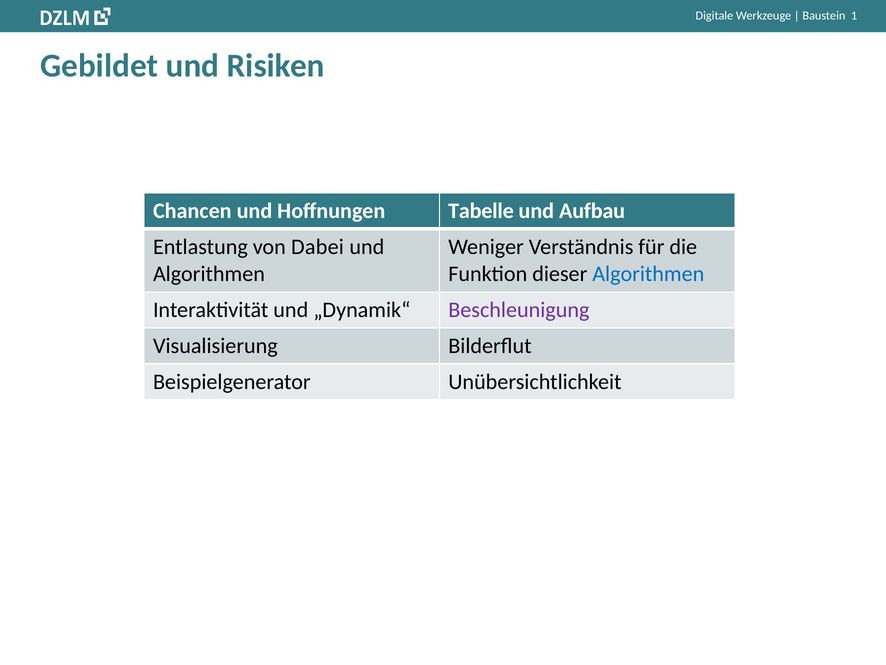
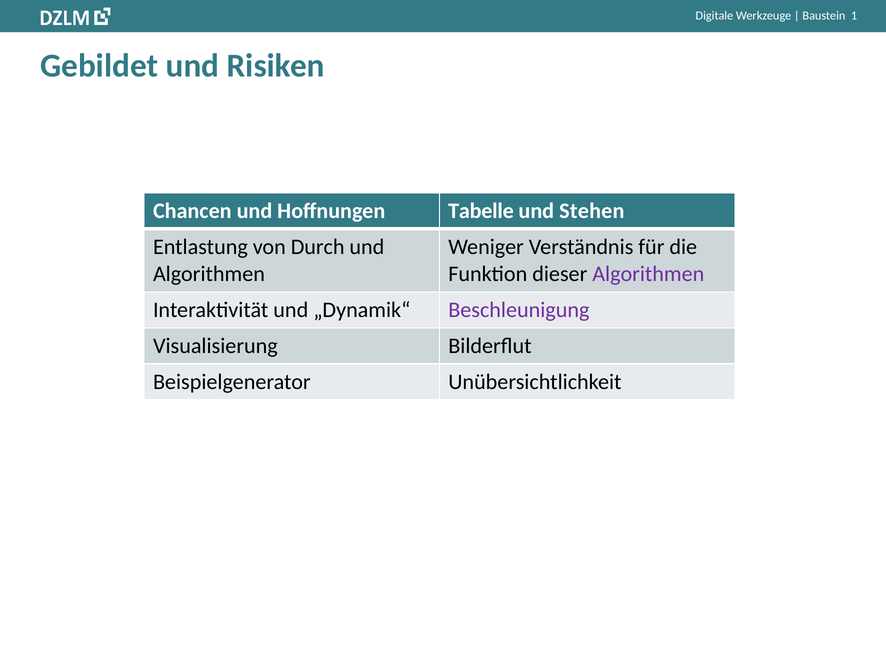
Aufbau: Aufbau -> Stehen
Dabei: Dabei -> Durch
Algorithmen at (648, 274) colour: blue -> purple
